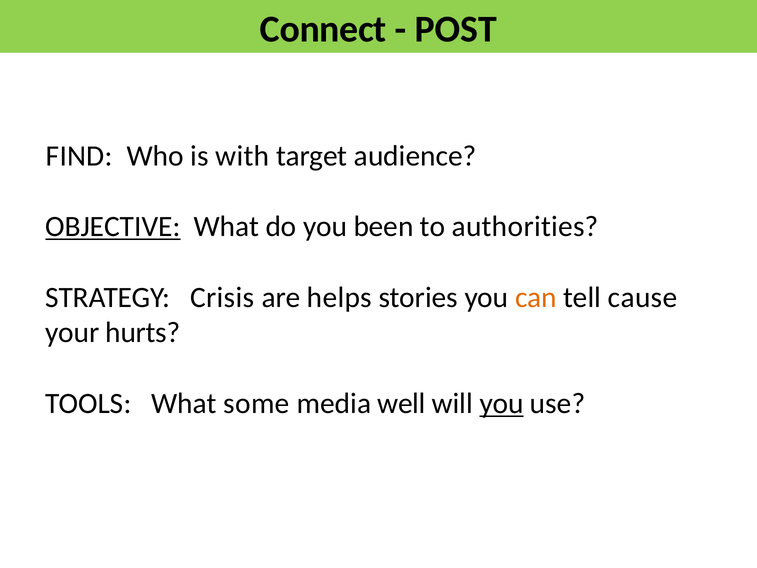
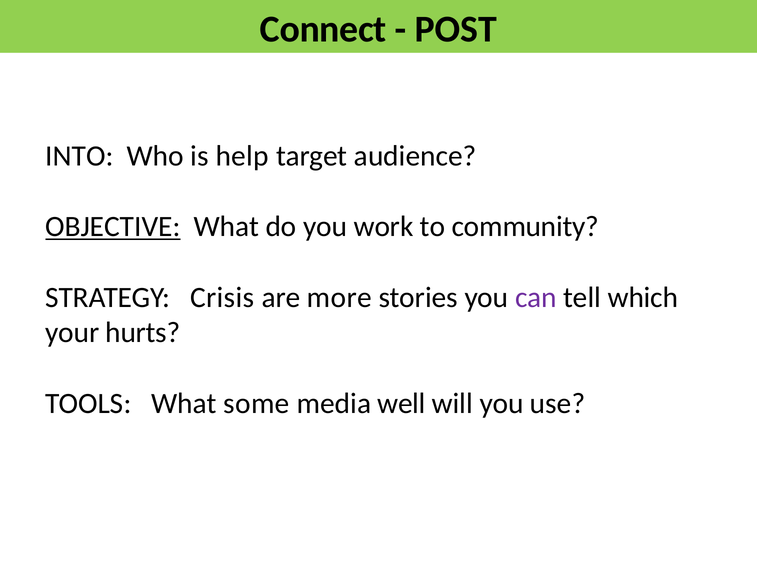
FIND: FIND -> INTO
with: with -> help
been: been -> work
authorities: authorities -> community
helps: helps -> more
can colour: orange -> purple
cause: cause -> which
you at (502, 403) underline: present -> none
